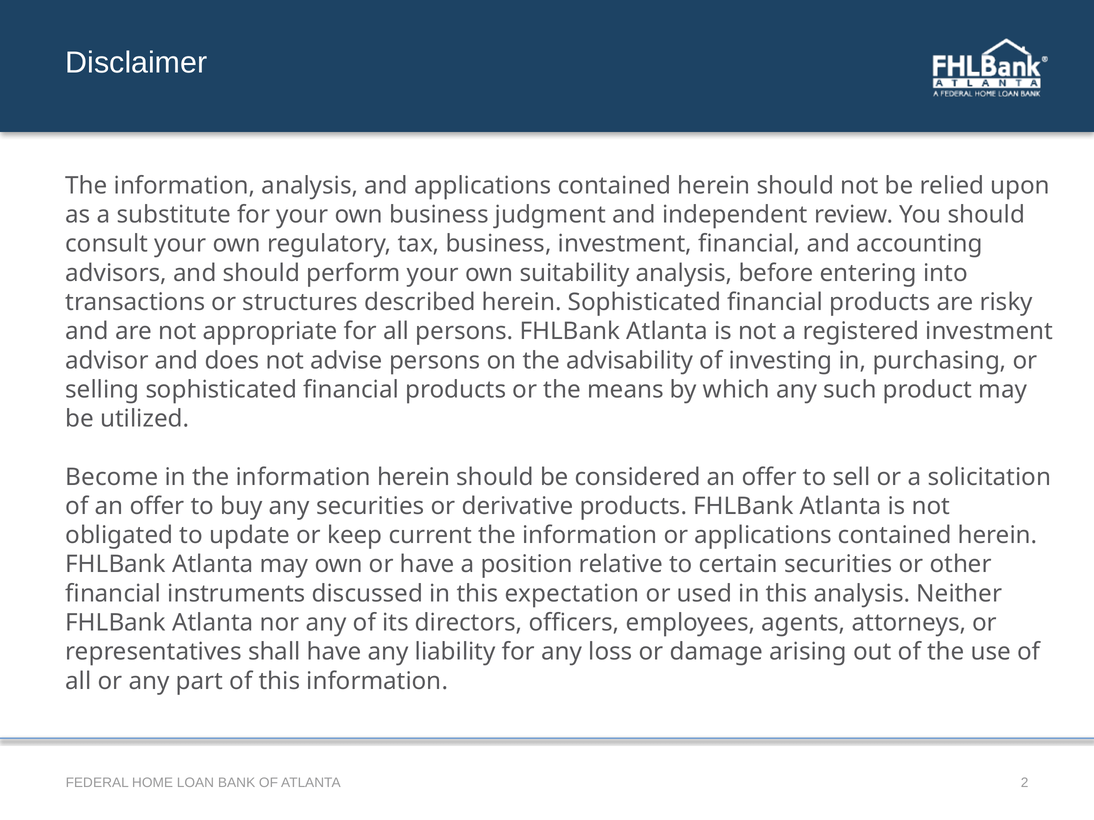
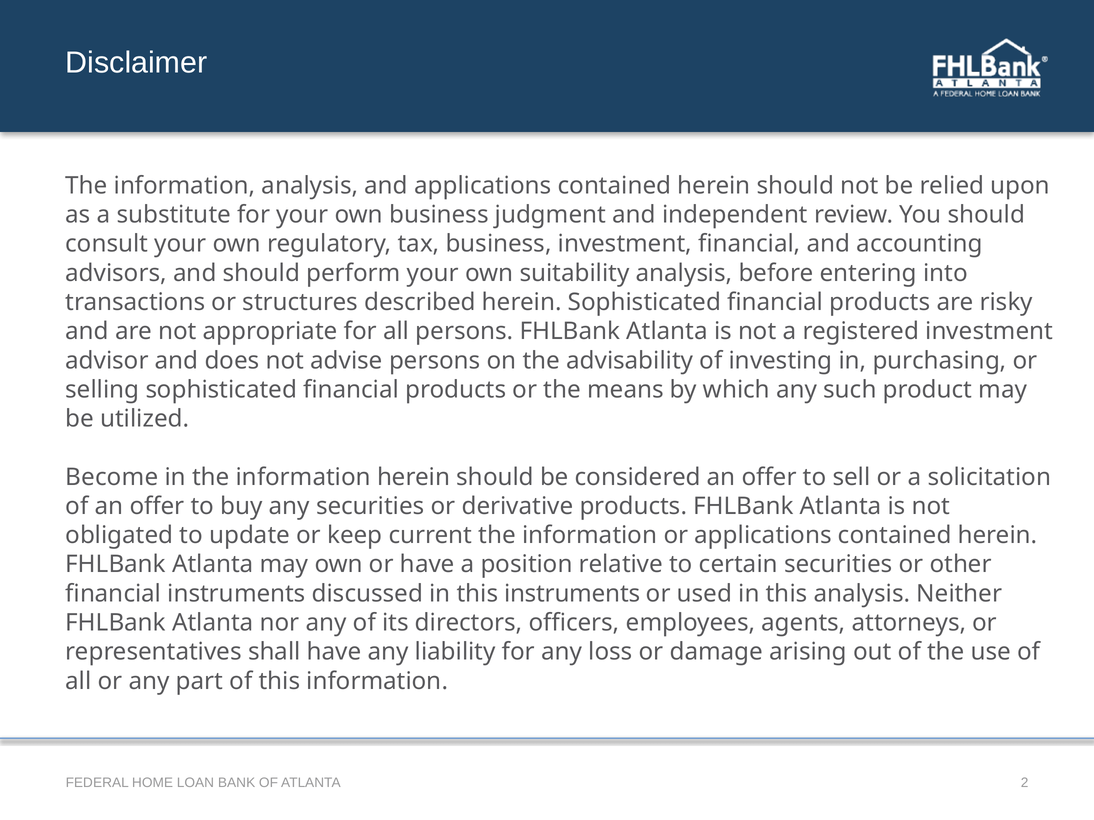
this expectation: expectation -> instruments
